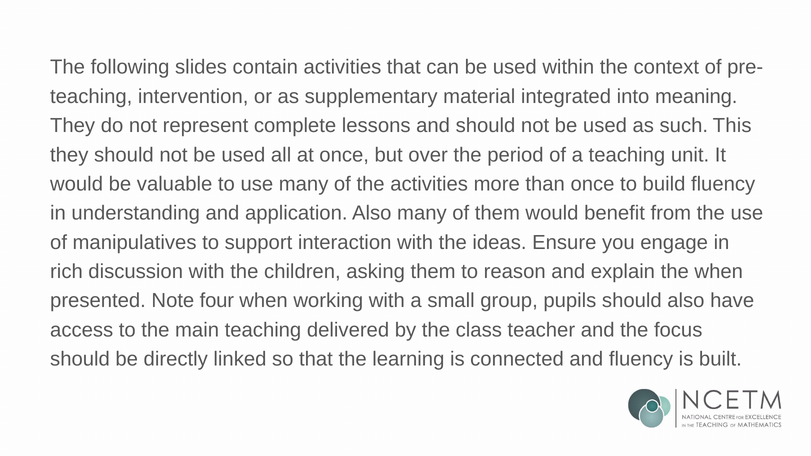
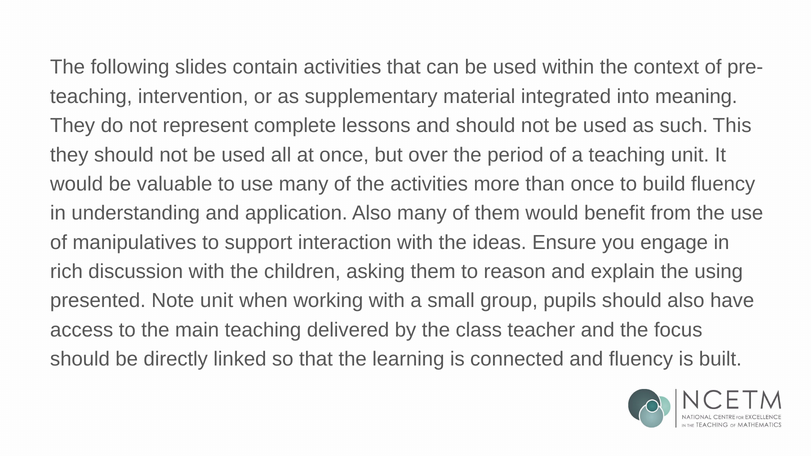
the when: when -> using
Note four: four -> unit
